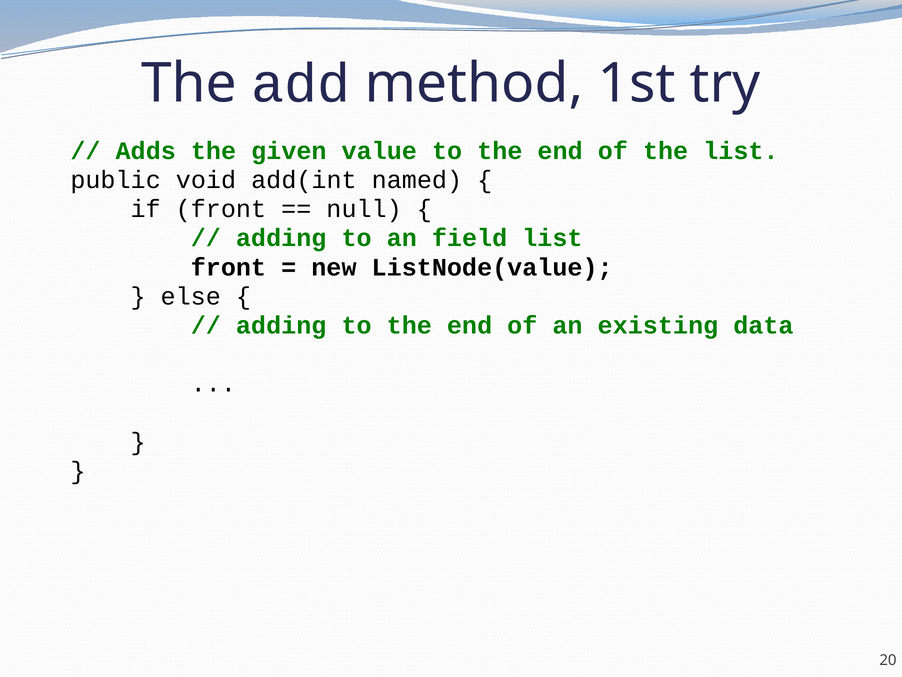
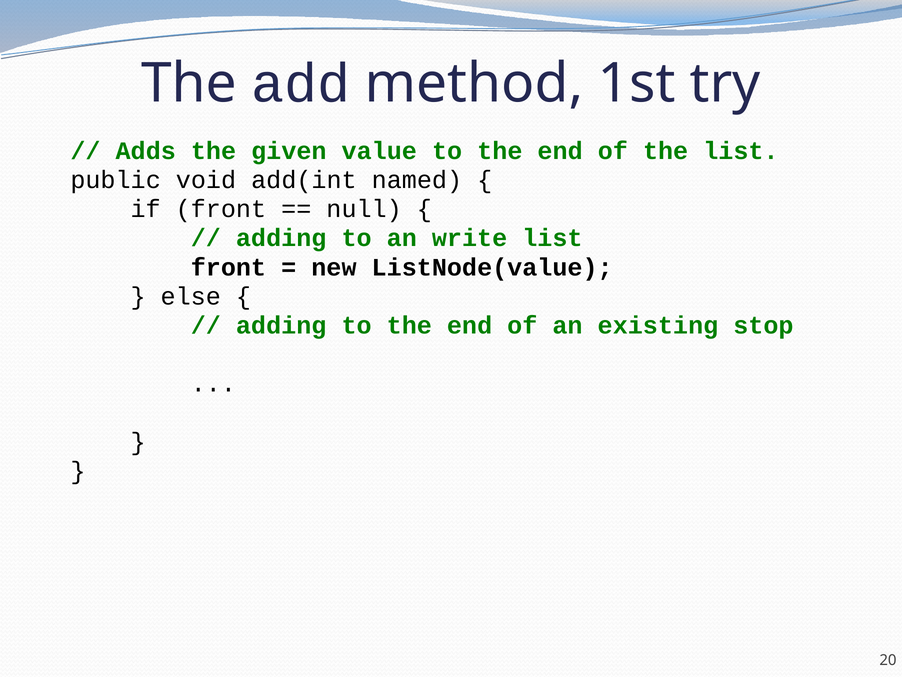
field: field -> write
data: data -> stop
